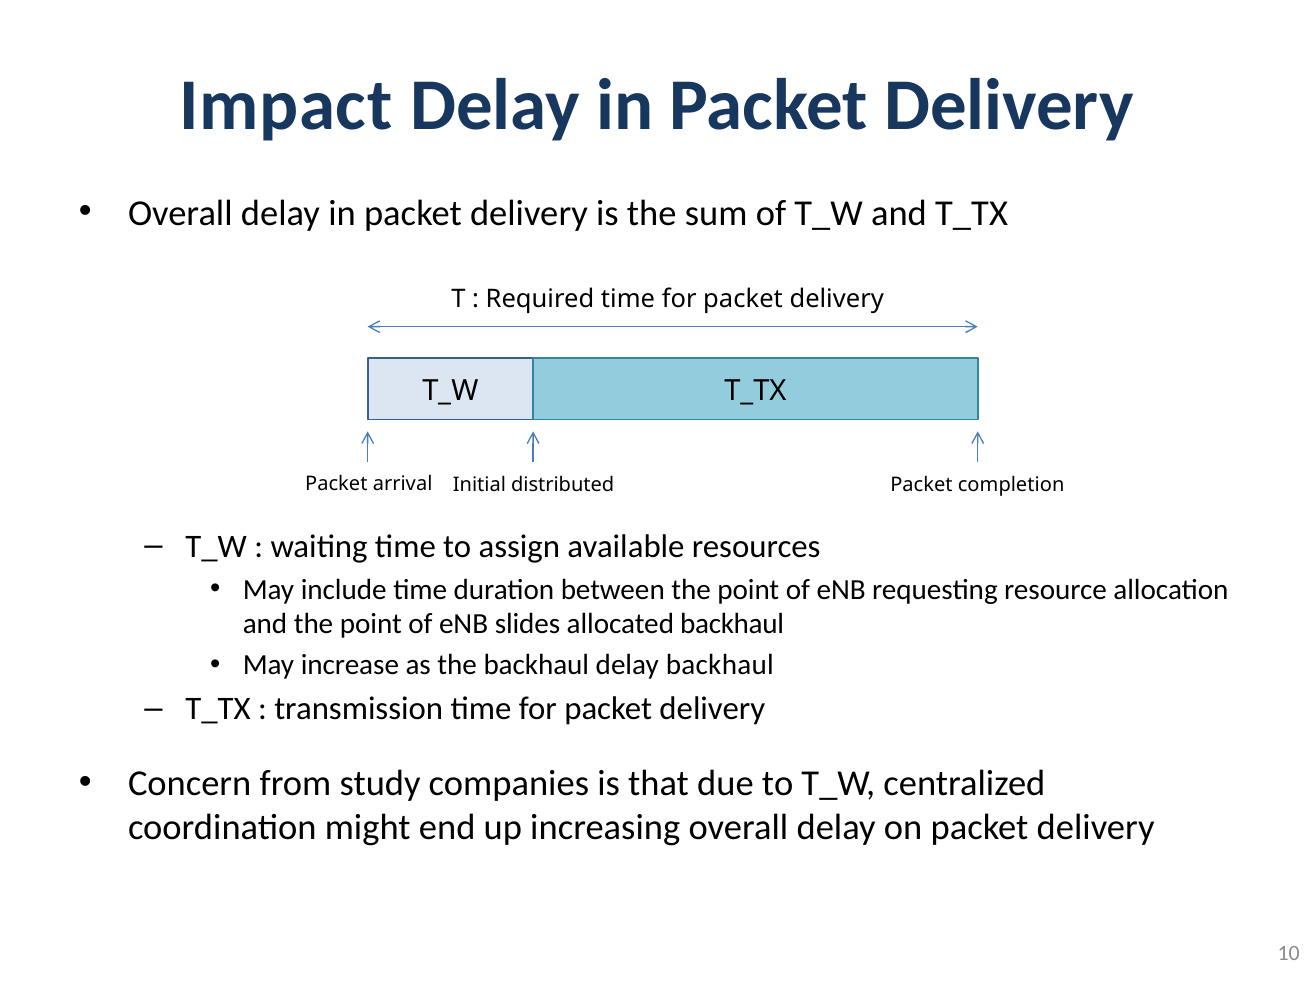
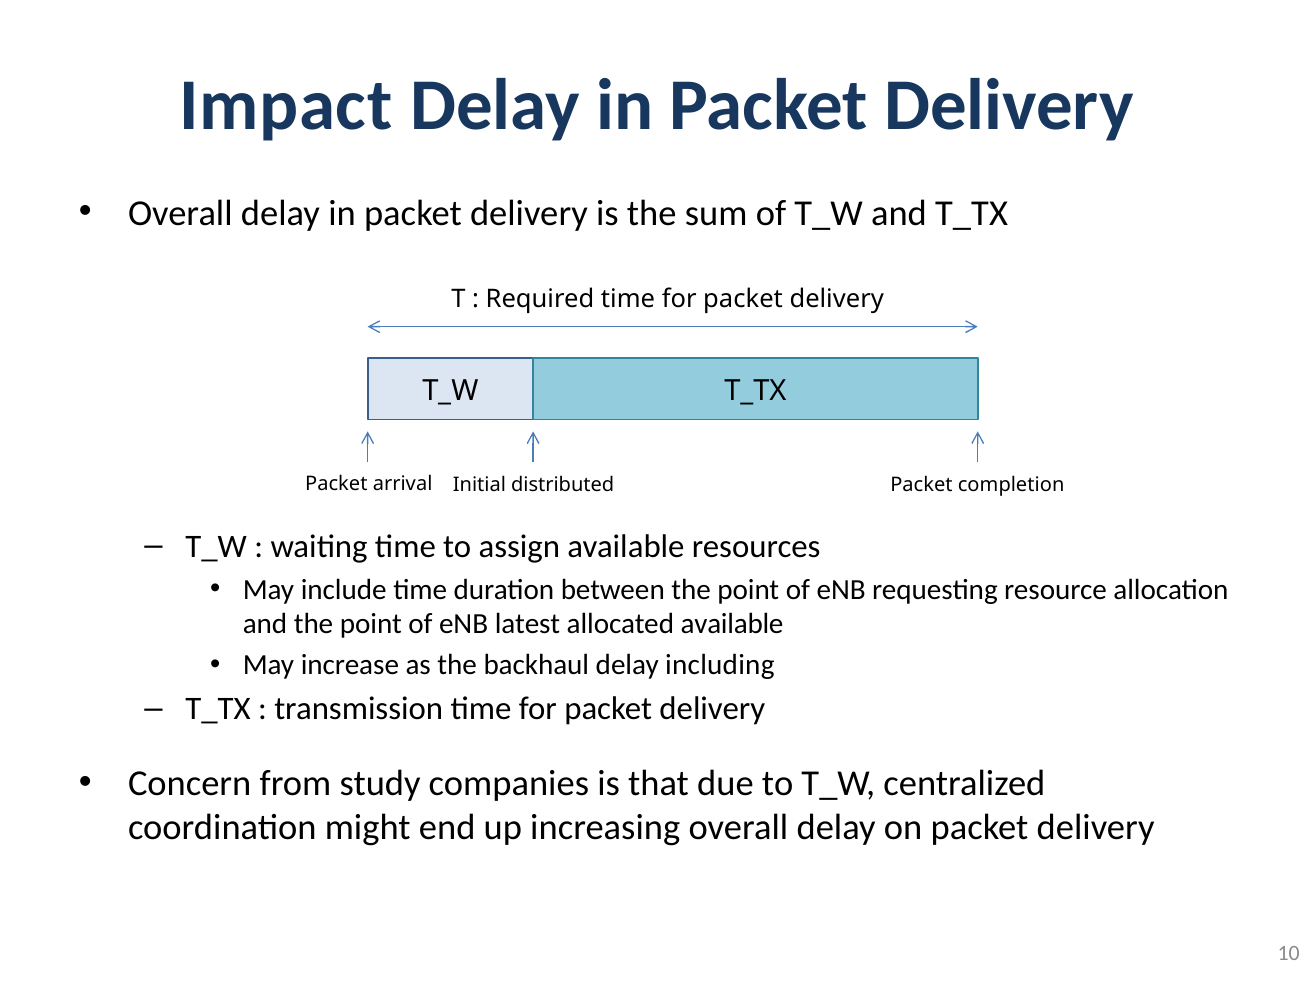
slides: slides -> latest
allocated backhaul: backhaul -> available
delay backhaul: backhaul -> including
